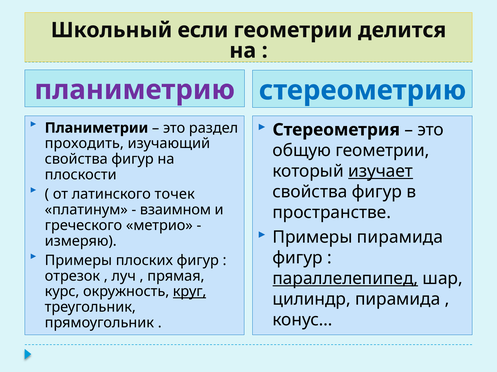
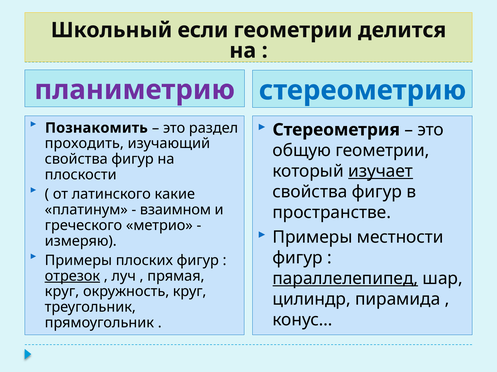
Планиметрии: Планиметрии -> Познакомить
точек: точек -> какие
Примеры пирамида: пирамида -> местности
отрезок underline: none -> present
курс at (62, 292): курс -> круг
круг at (190, 292) underline: present -> none
